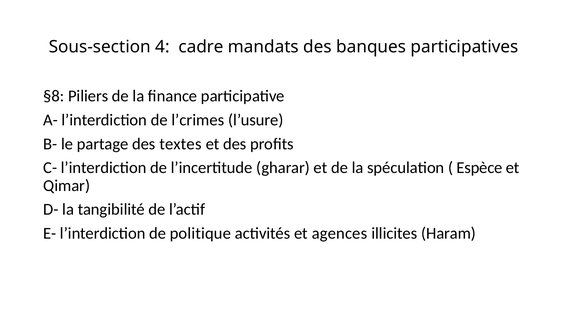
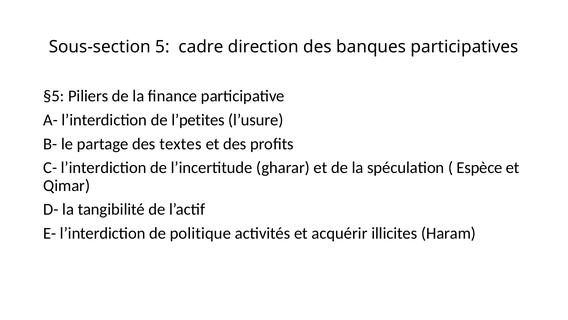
4: 4 -> 5
mandats: mandats -> direction
§8: §8 -> §5
l’crimes: l’crimes -> l’petites
agences: agences -> acquérir
